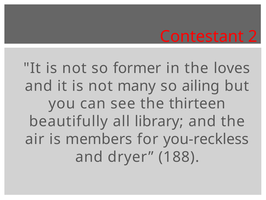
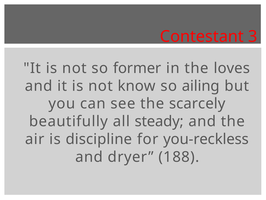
2: 2 -> 3
many: many -> know
thirteen: thirteen -> scarcely
library: library -> steady
members: members -> discipline
